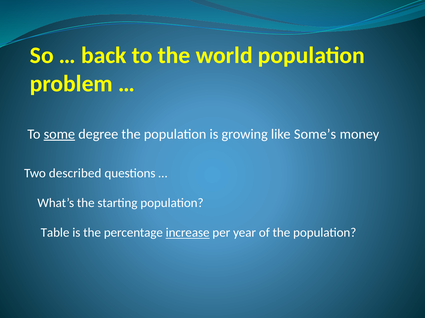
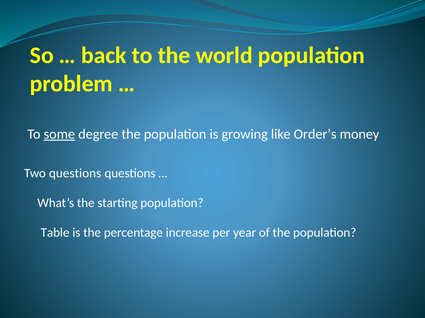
Some’s: Some’s -> Order’s
Two described: described -> questions
increase underline: present -> none
